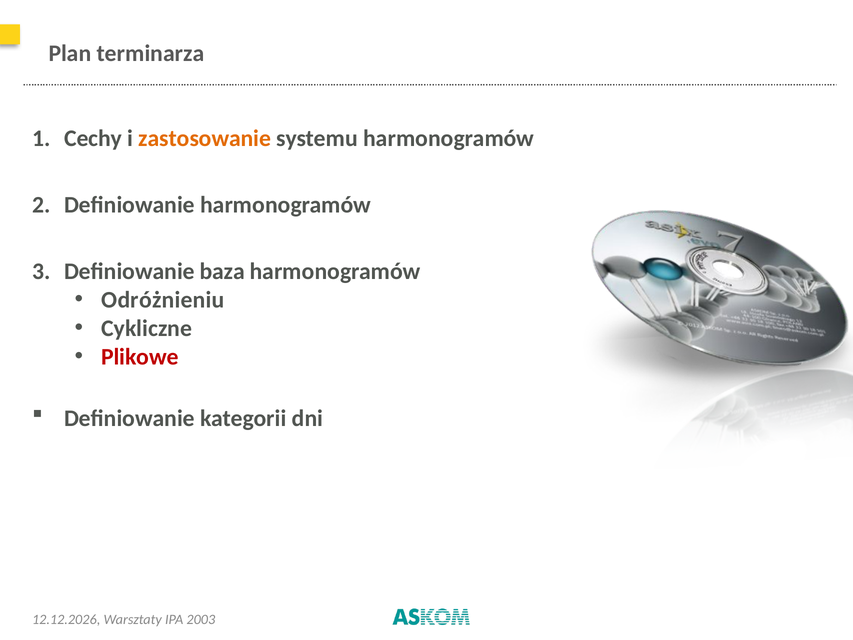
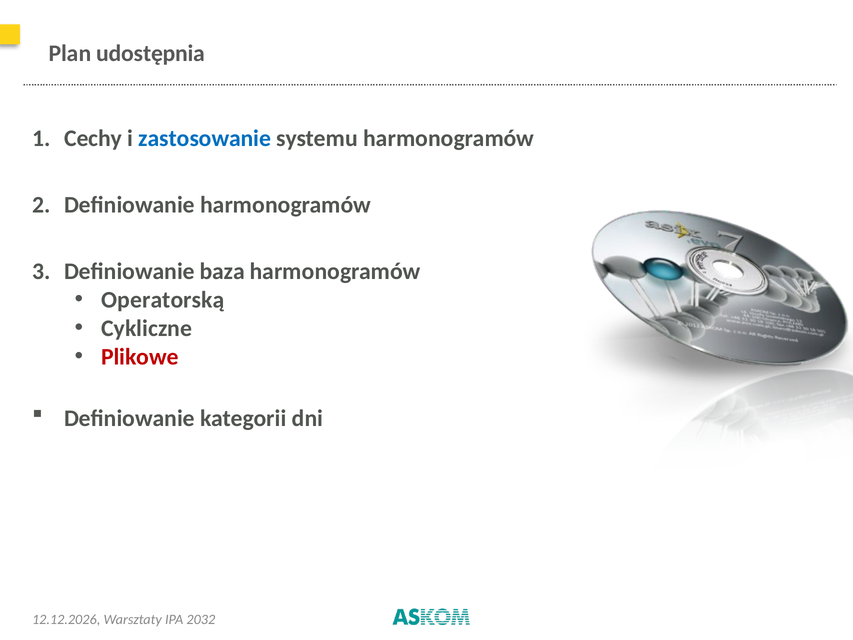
terminarza: terminarza -> udostępnia
zastosowanie colour: orange -> blue
Odróżnieniu: Odróżnieniu -> Operatorską
2003: 2003 -> 2032
